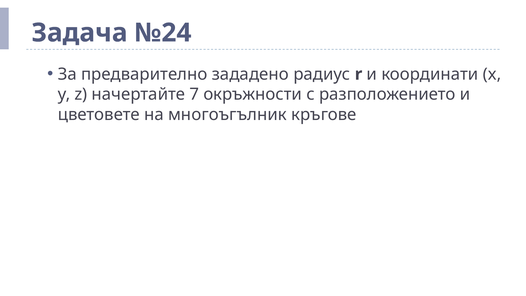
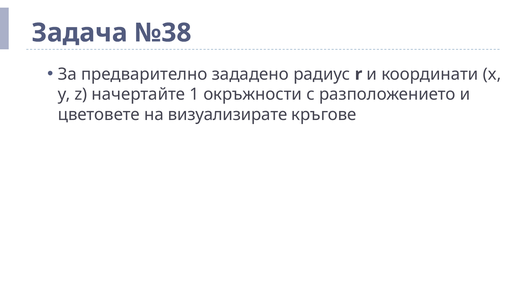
№24: №24 -> №38
7: 7 -> 1
многоъгълник: многоъгълник -> визуализирате
